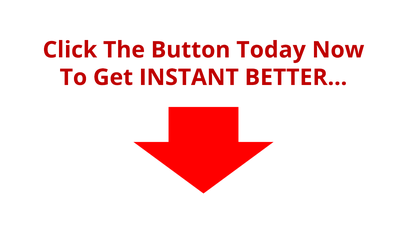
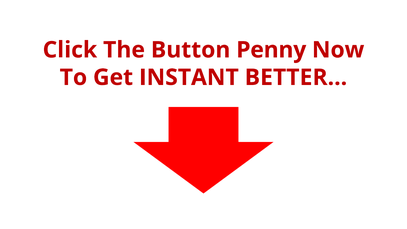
Today: Today -> Penny
